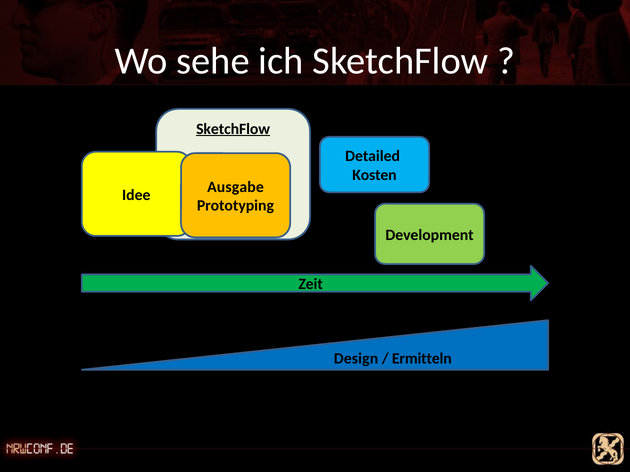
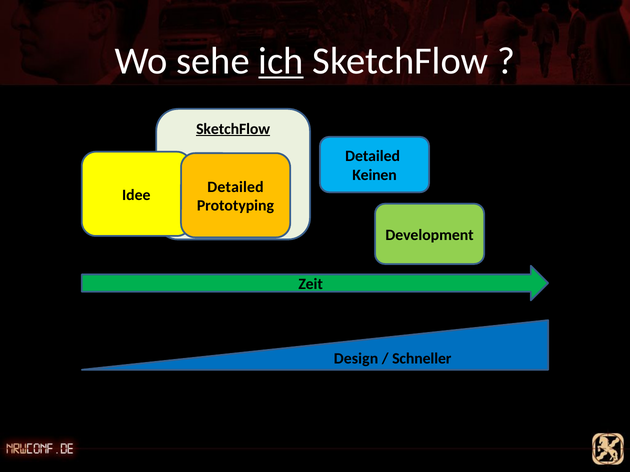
ich underline: none -> present
Kosten: Kosten -> Keinen
Ausgabe at (235, 187): Ausgabe -> Detailed
Ermitteln: Ermitteln -> Schneller
